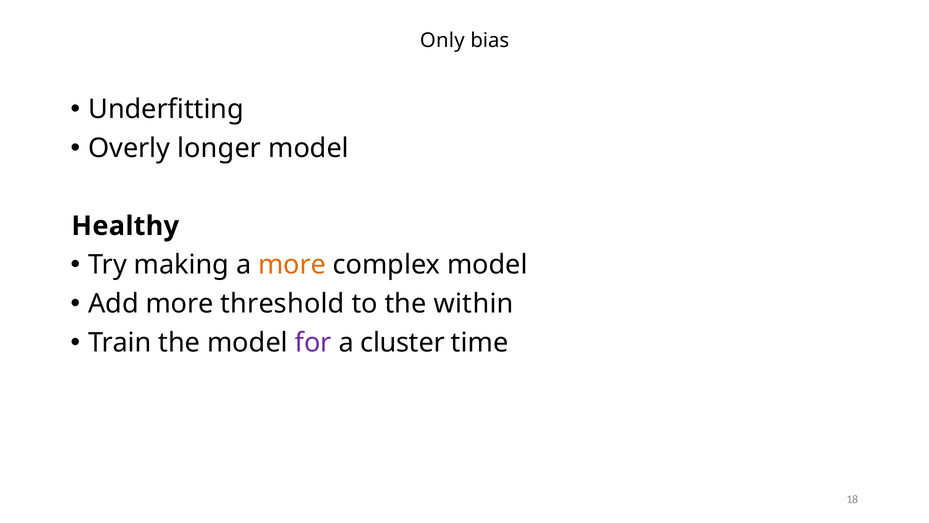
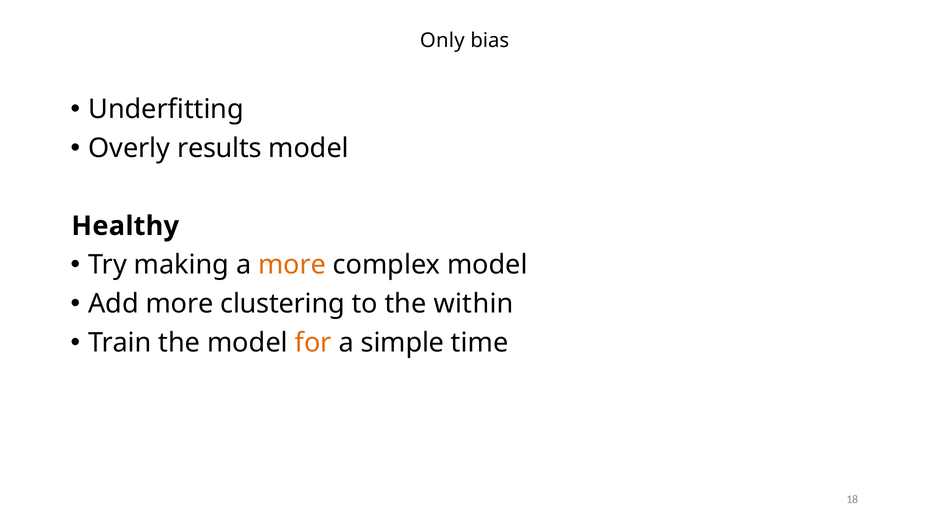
longer: longer -> results
threshold: threshold -> clustering
for colour: purple -> orange
cluster: cluster -> simple
